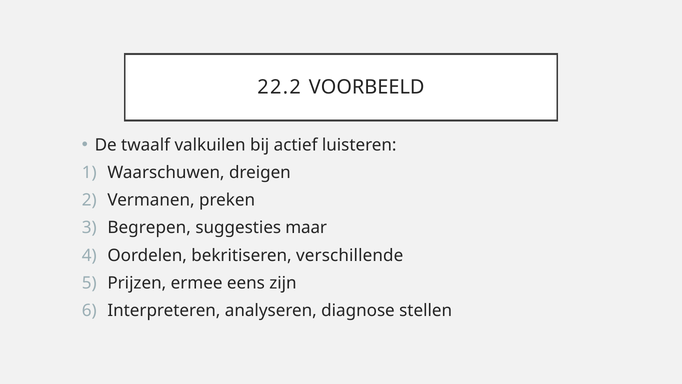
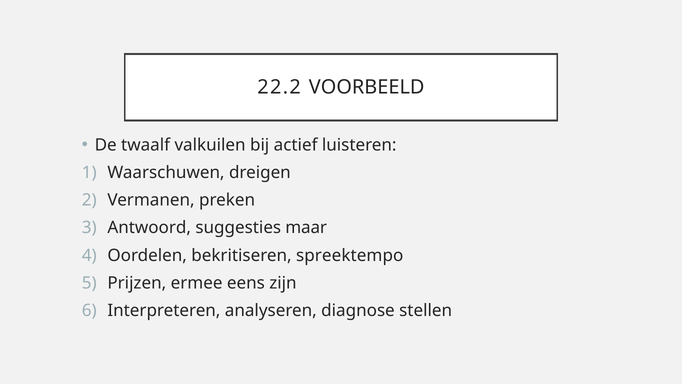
Begrepen: Begrepen -> Antwoord
verschillende: verschillende -> spreektempo
